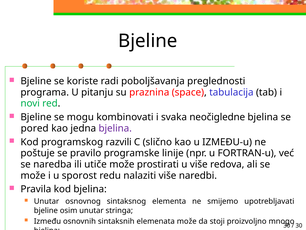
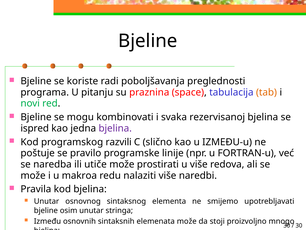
tab colour: black -> orange
neočigledne: neočigledne -> rezervisanoj
pored: pored -> ispred
sporost: sporost -> makroa
